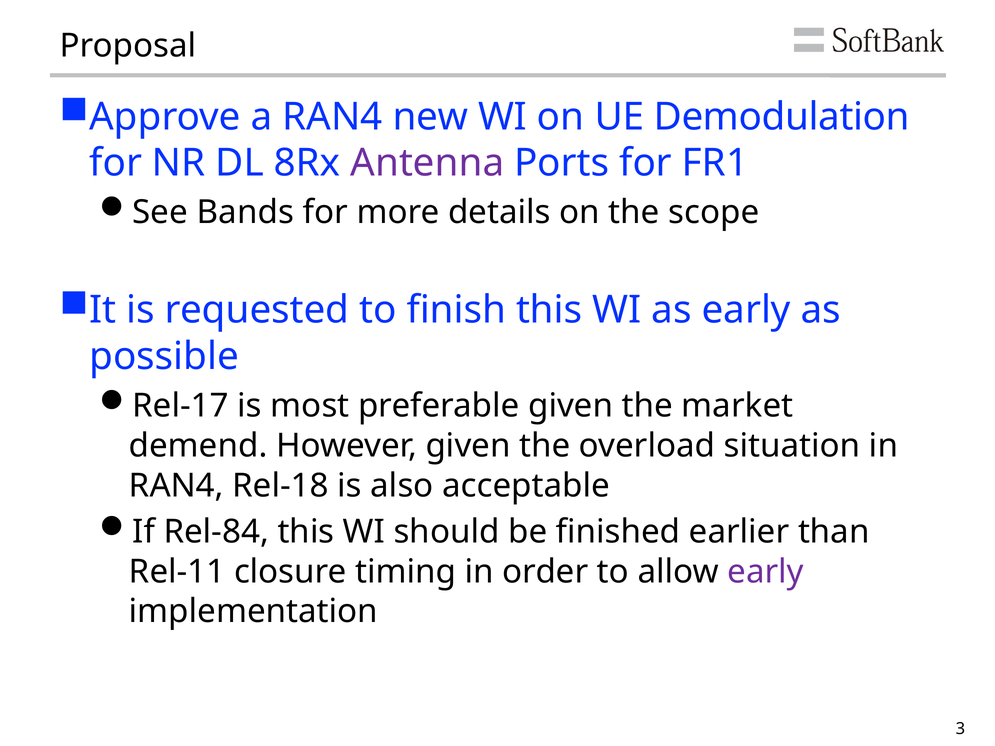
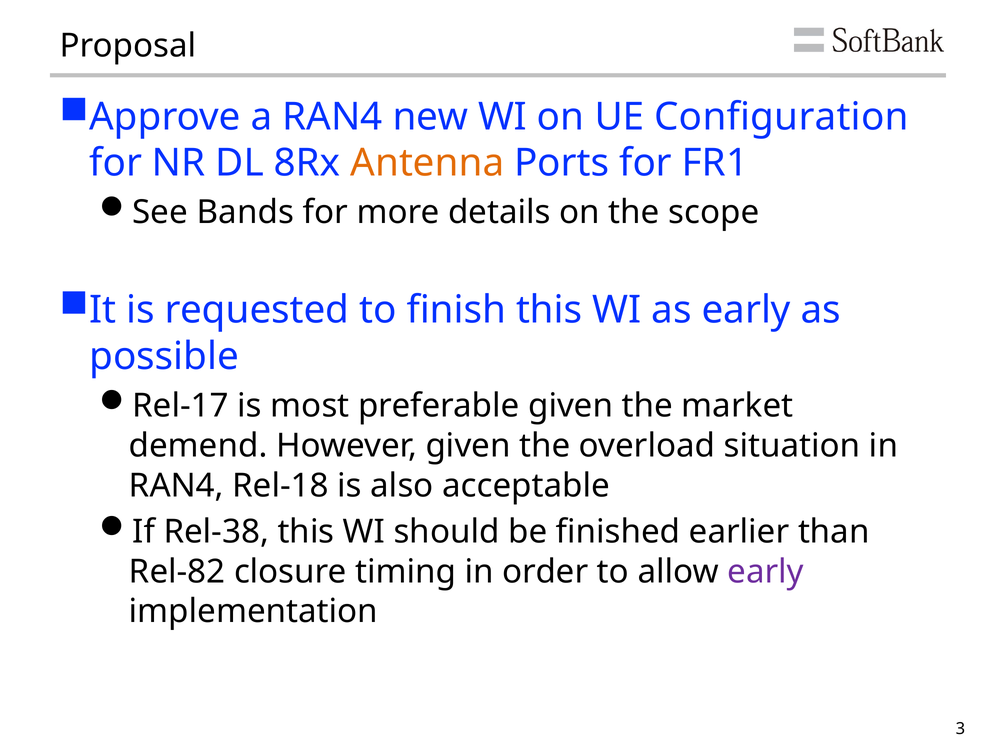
Demodulation: Demodulation -> Configuration
Antenna colour: purple -> orange
Rel-84: Rel-84 -> Rel-38
Rel-11: Rel-11 -> Rel-82
